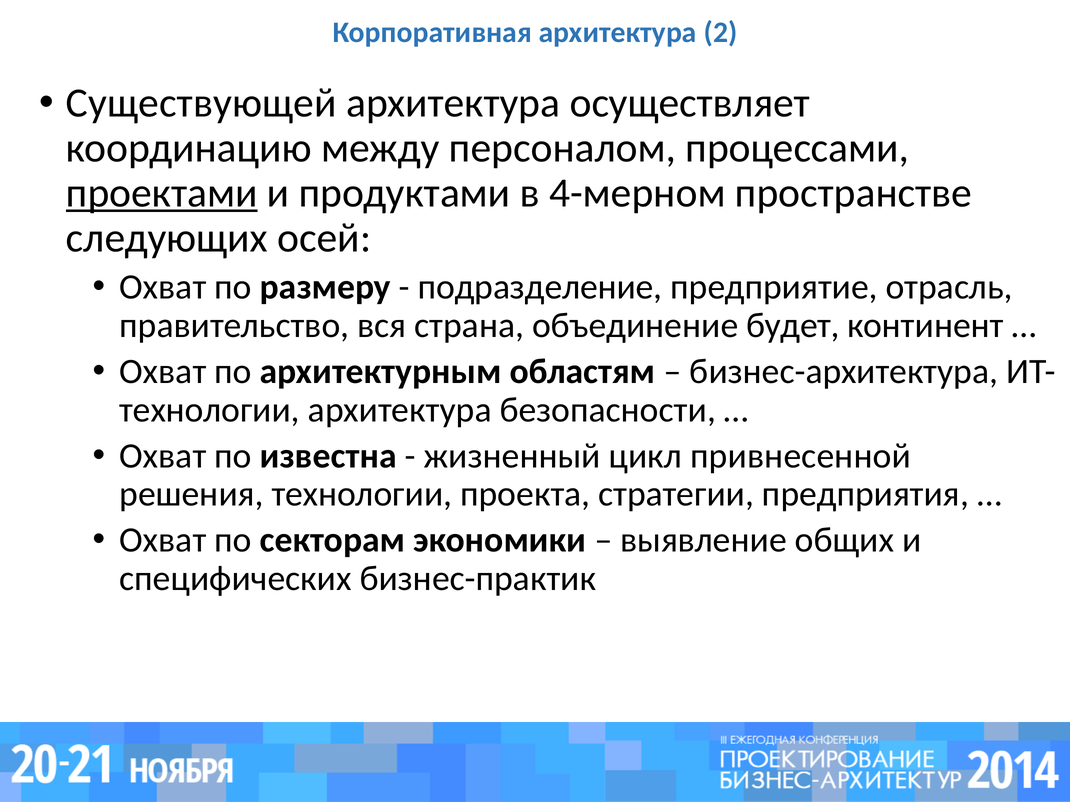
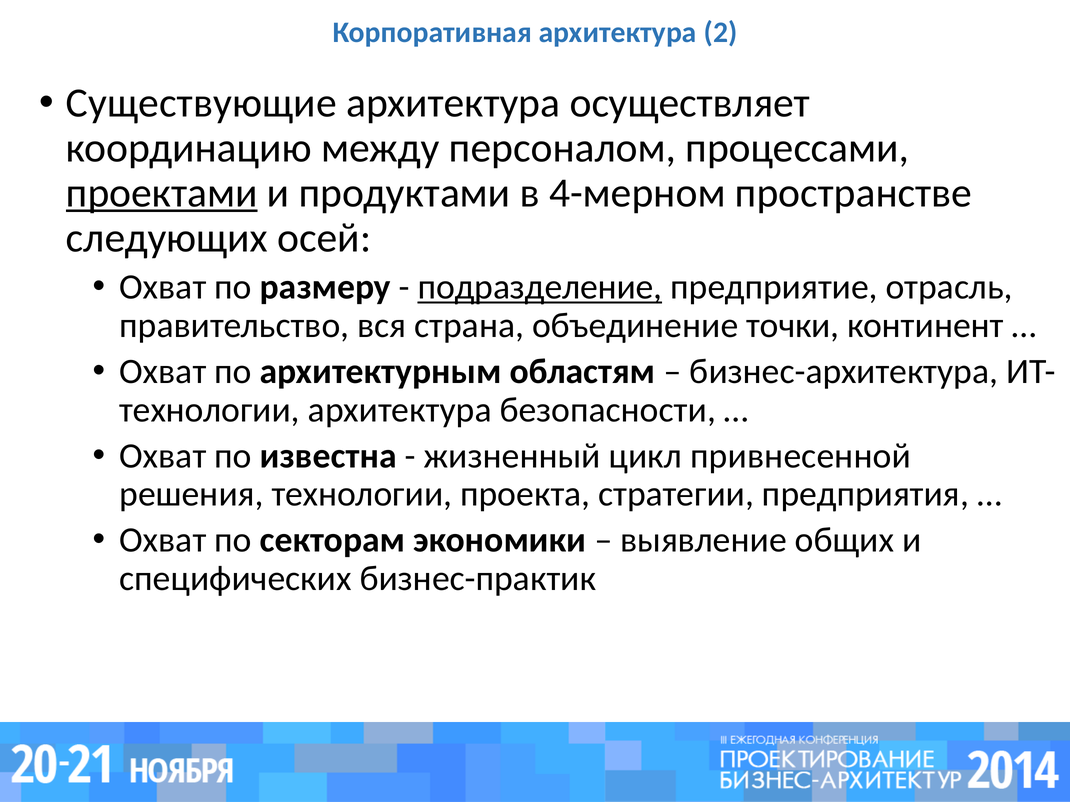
Существующей: Существующей -> Существующие
подразделение underline: none -> present
будет: будет -> точки
